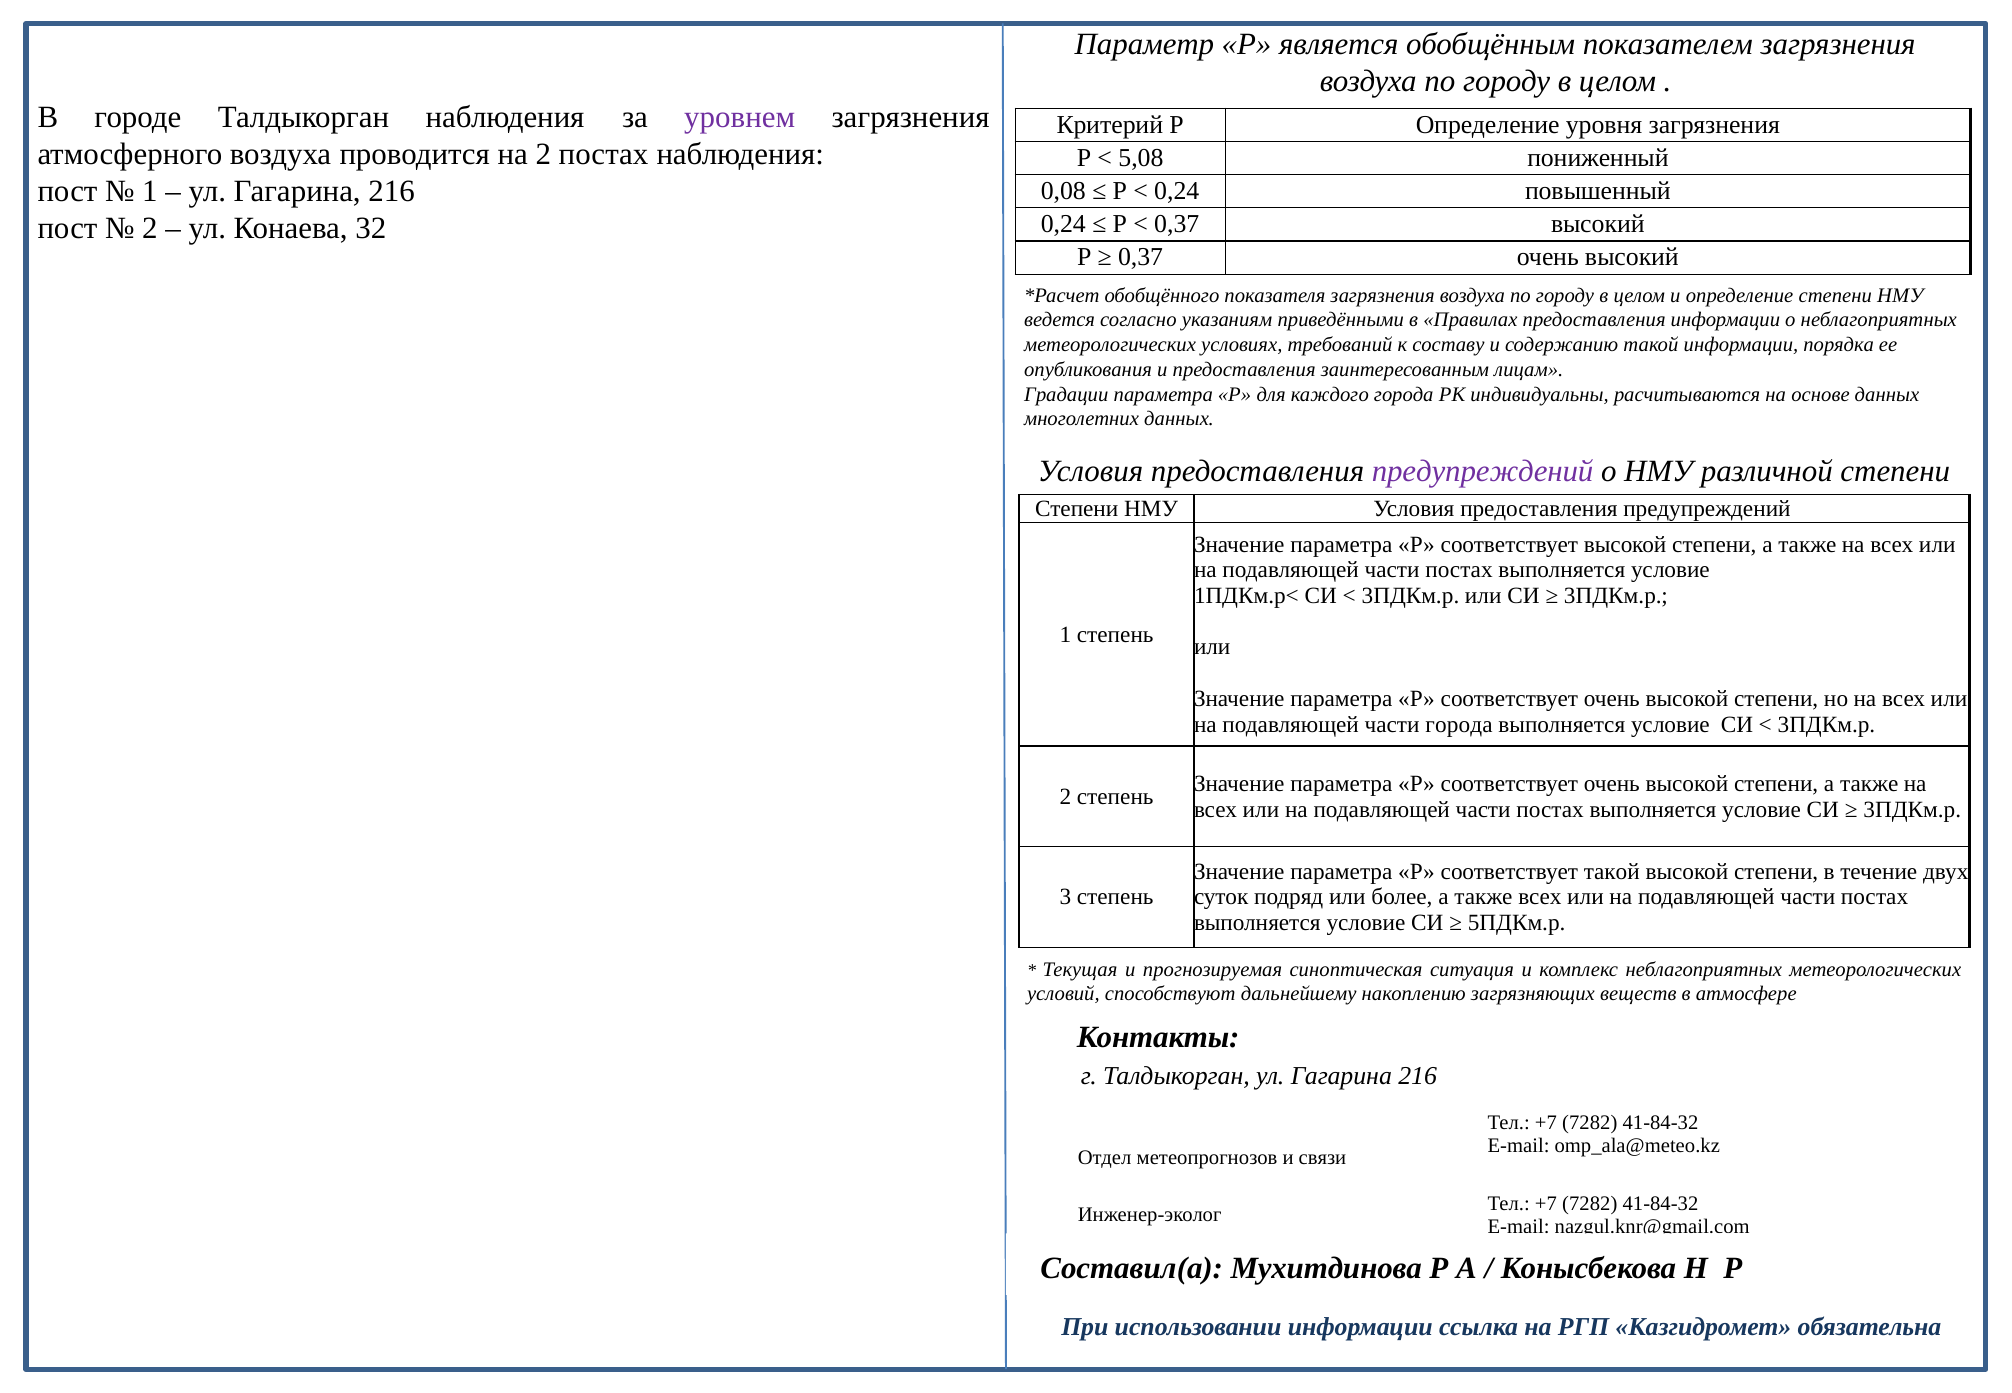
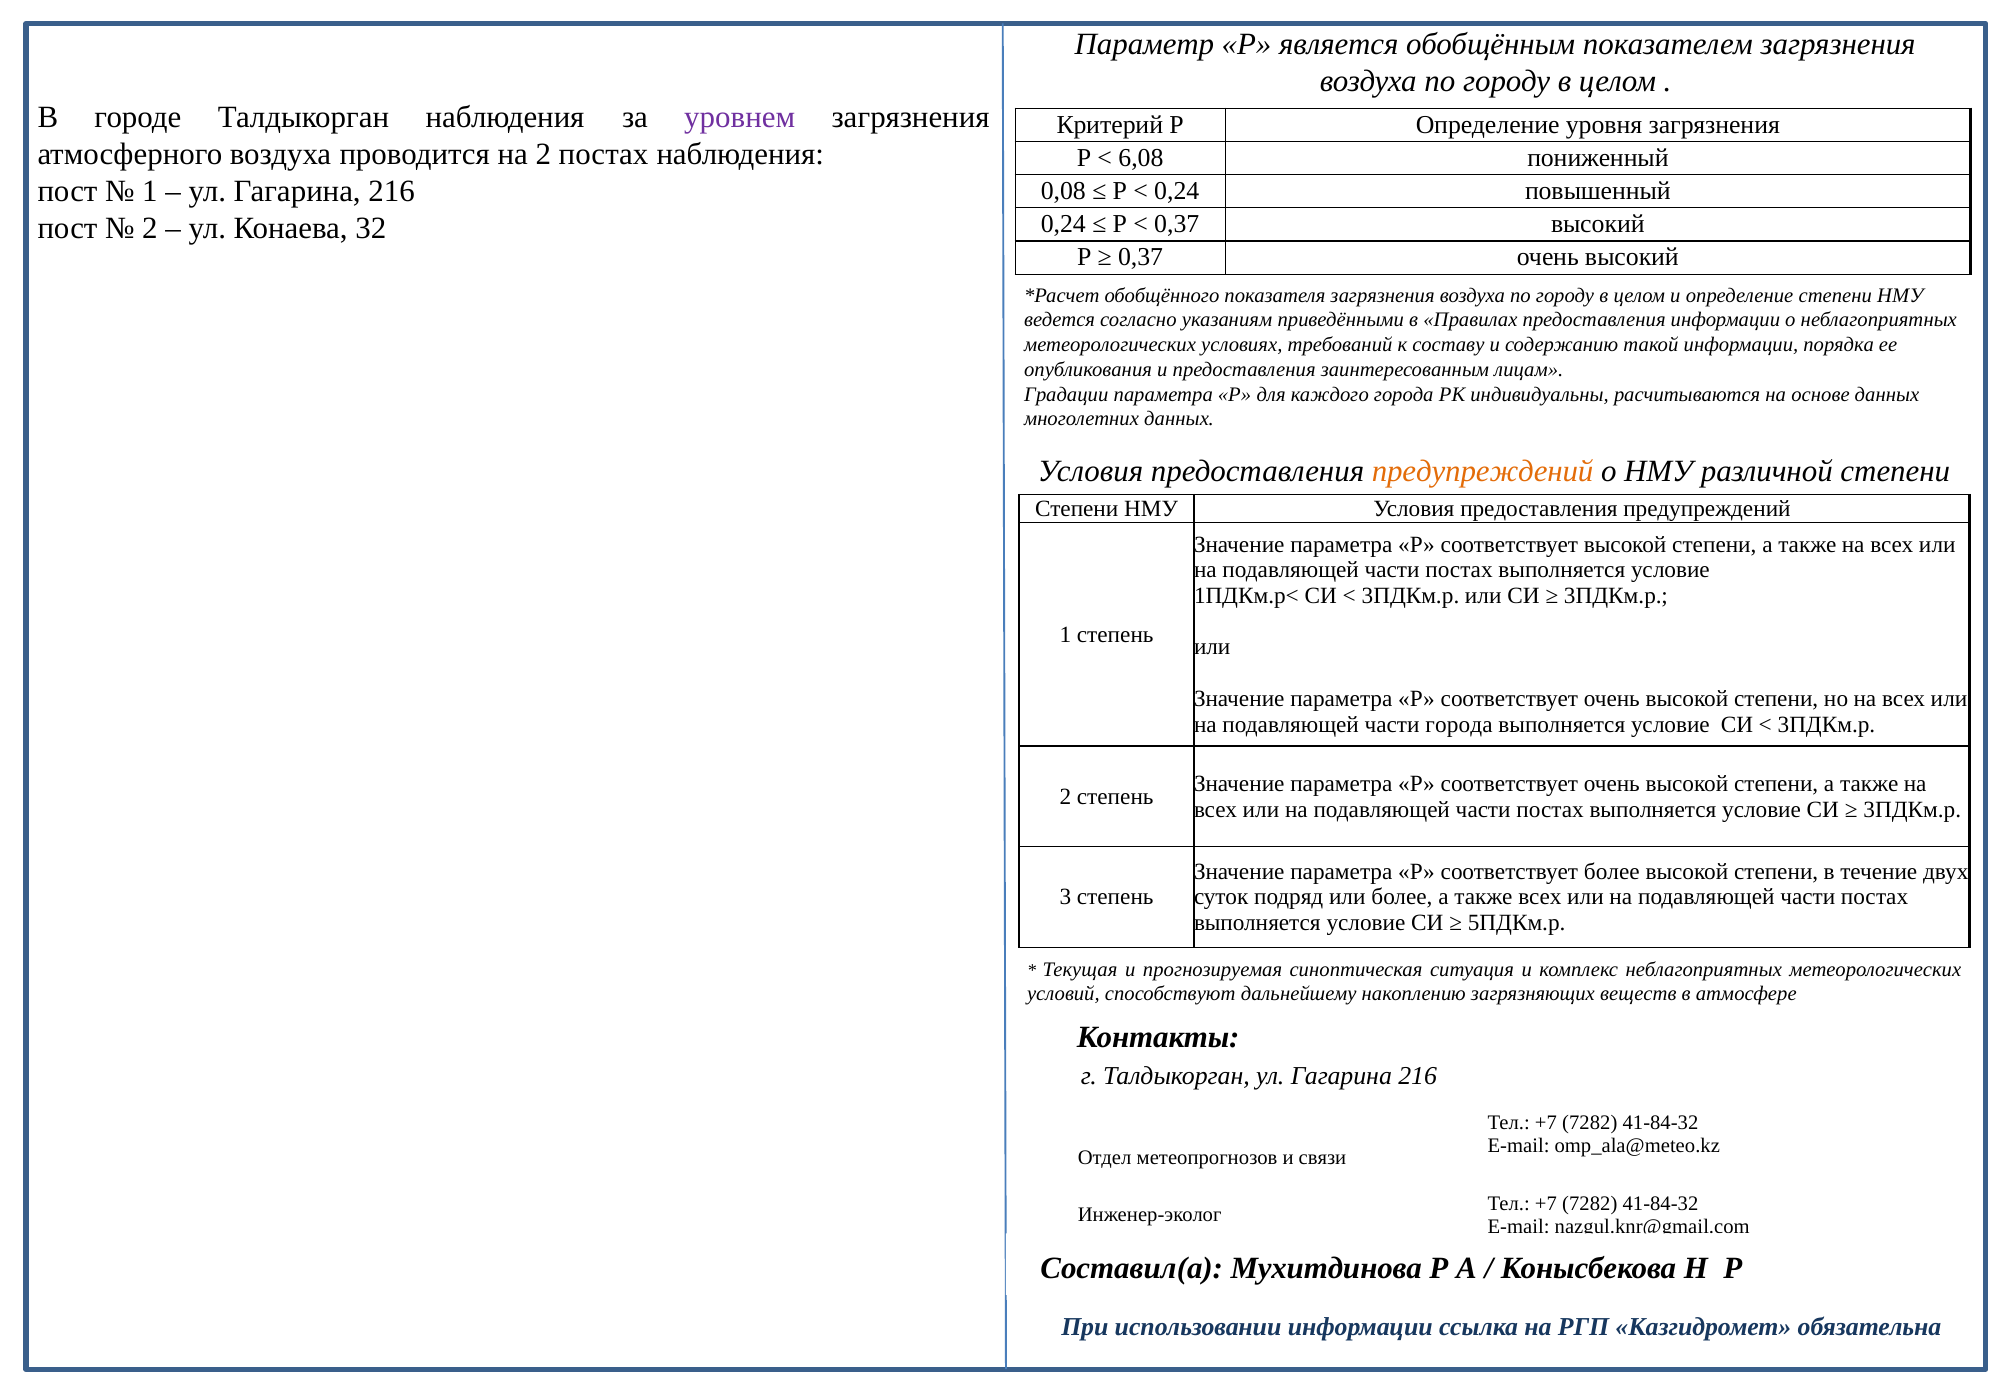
5,08: 5,08 -> 6,08
предупреждений at (1483, 471) colour: purple -> orange
соответствует такой: такой -> более
